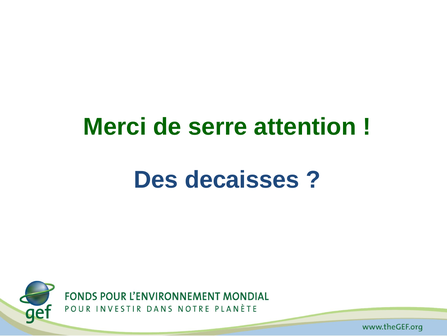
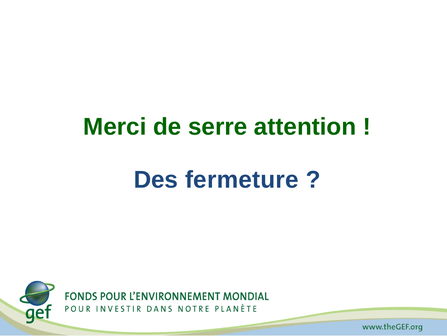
decaisses: decaisses -> fermeture
